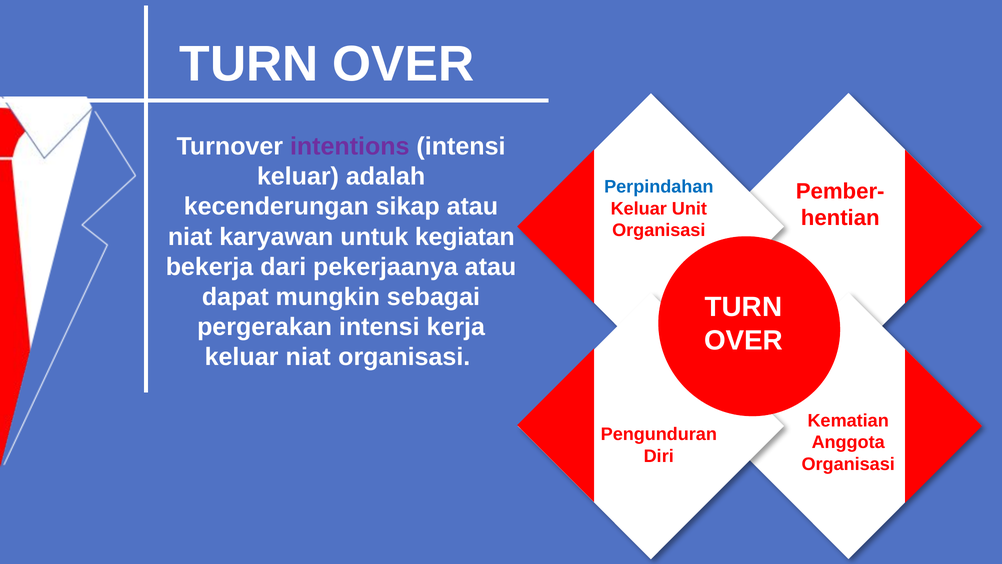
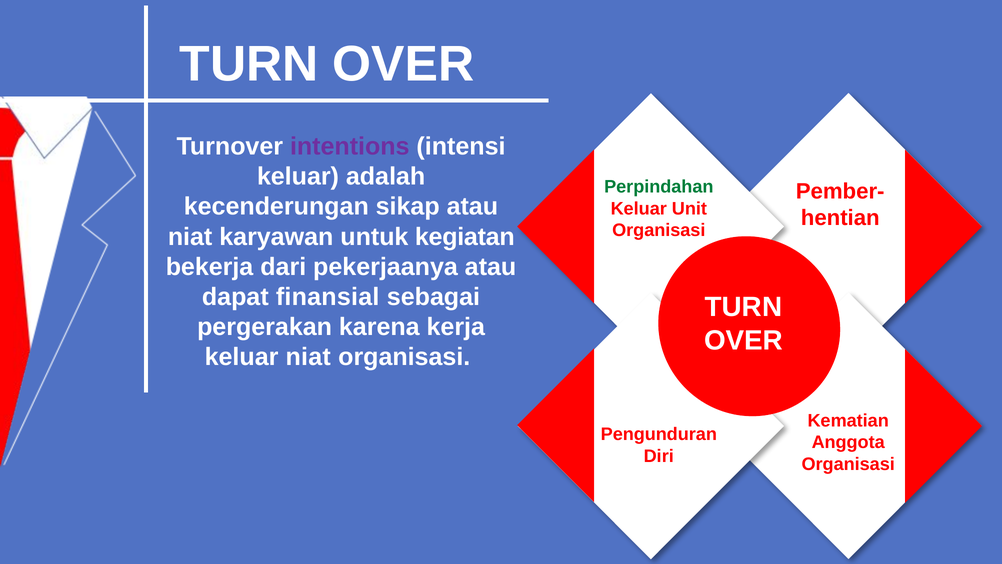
Perpindahan colour: blue -> green
mungkin: mungkin -> finansial
pergerakan intensi: intensi -> karena
